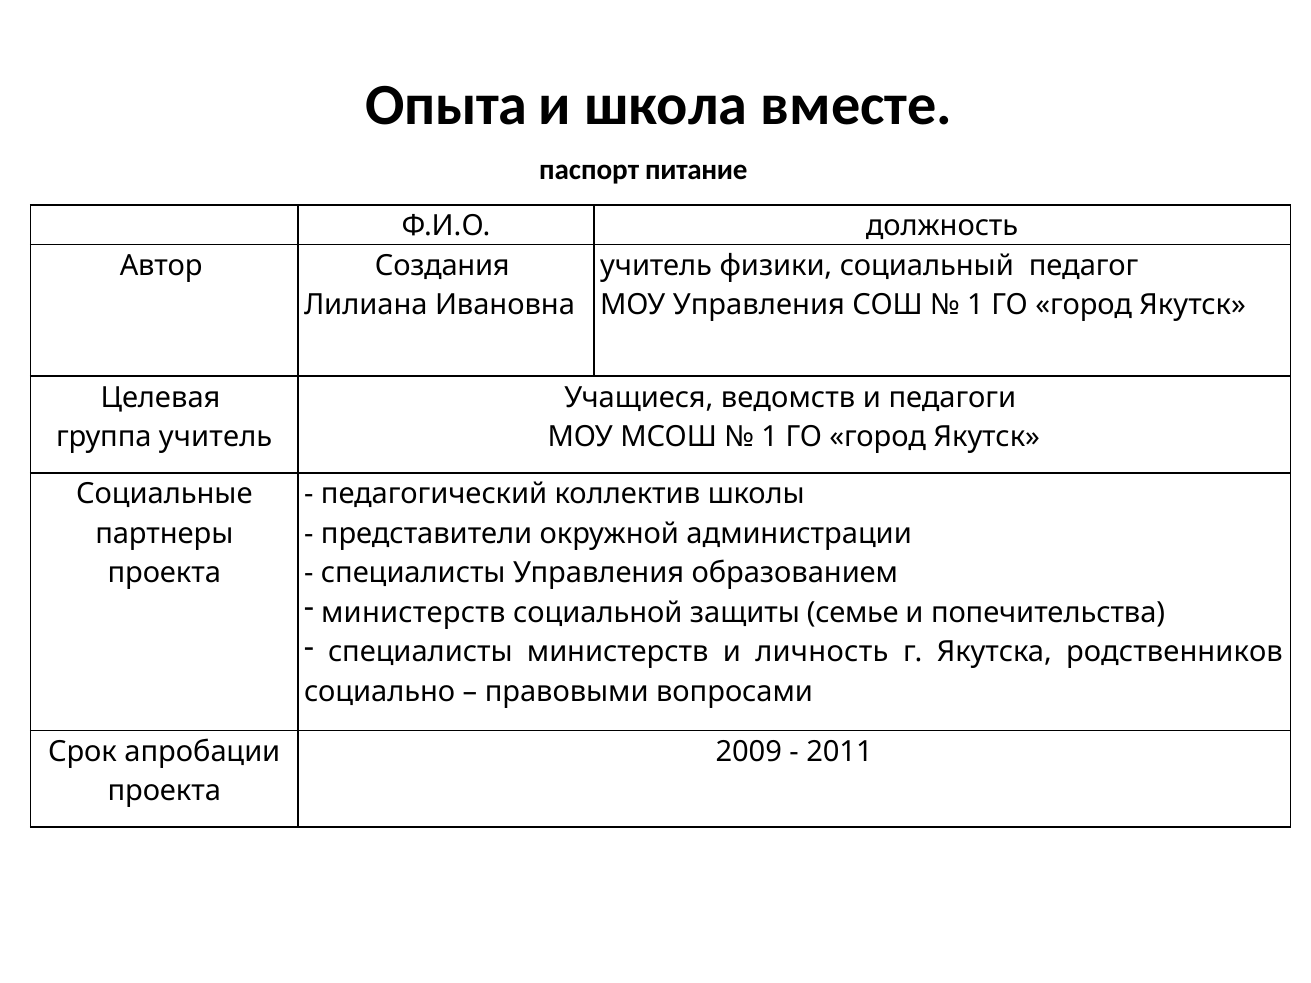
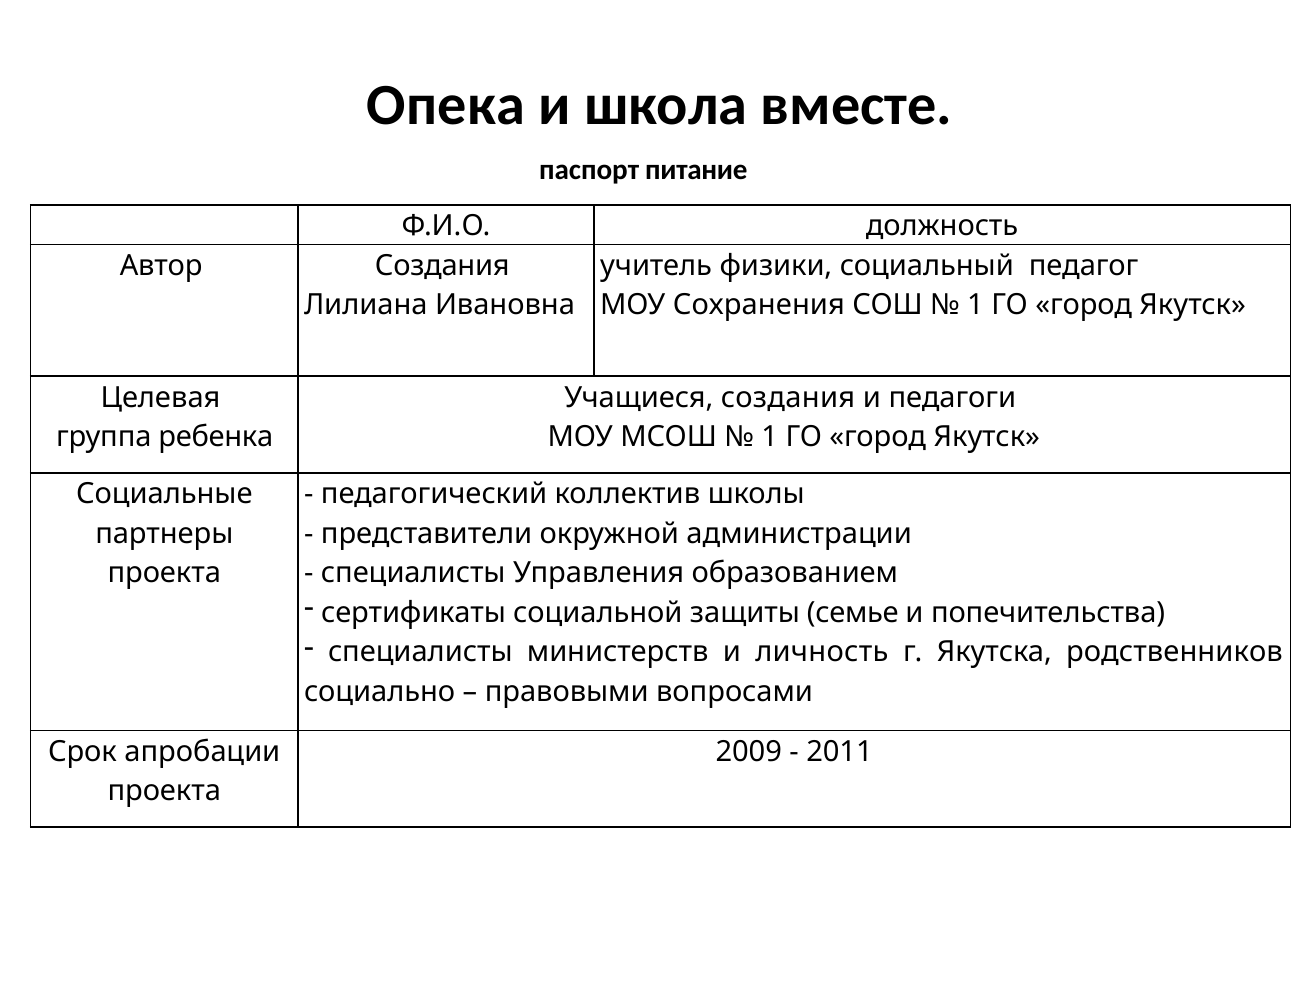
Опыта: Опыта -> Опека
МОУ Управления: Управления -> Сохранения
Учащиеся ведомств: ведомств -> создания
группа учитель: учитель -> ребенка
министерств at (413, 613): министерств -> сертификаты
